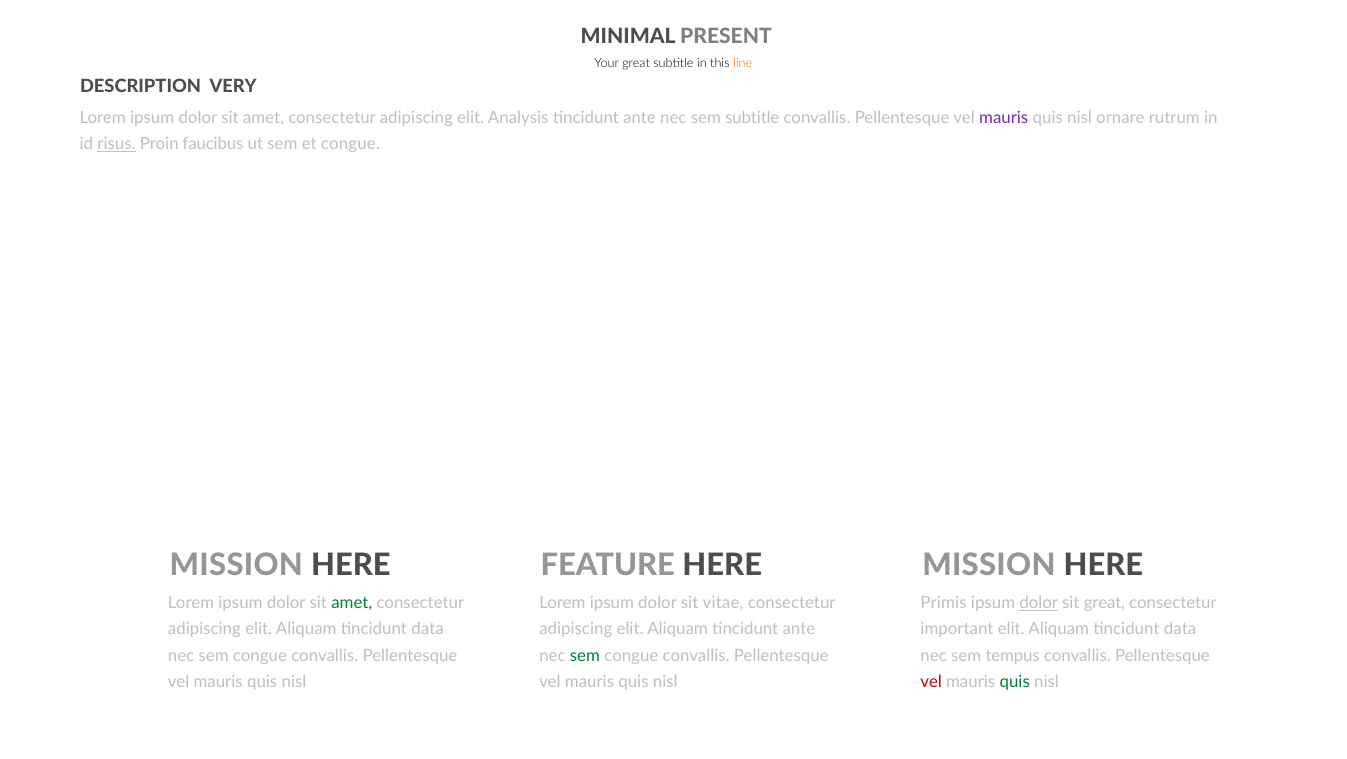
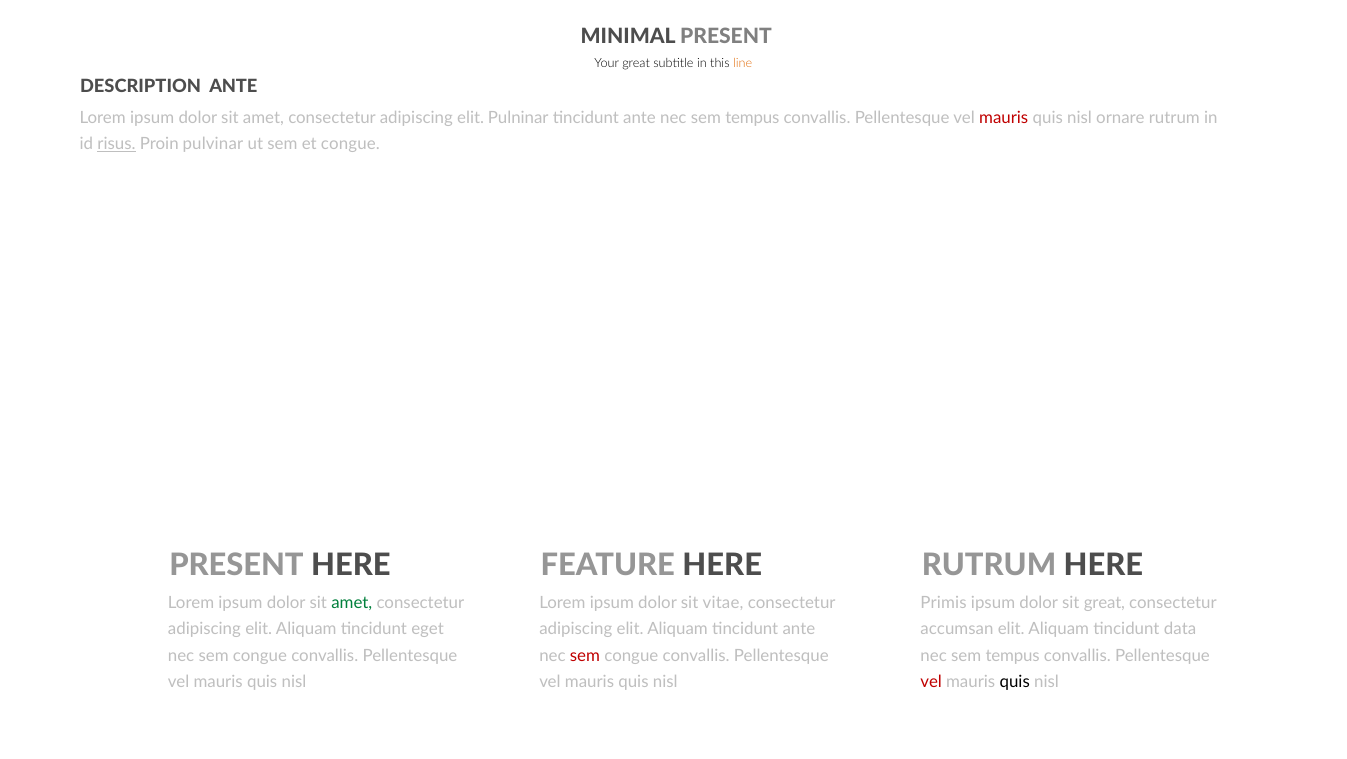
DESCRIPTION VERY: VERY -> ANTE
Analysis: Analysis -> Pulninar
ante nec sem subtitle: subtitle -> tempus
mauris at (1004, 118) colour: purple -> red
faucibus: faucibus -> pulvinar
MISSION at (236, 565): MISSION -> PRESENT
MISSION at (989, 565): MISSION -> RUTRUM
dolor at (1039, 603) underline: present -> none
data at (428, 630): data -> eget
important: important -> accumsan
sem at (585, 656) colour: green -> red
quis at (1015, 682) colour: green -> black
